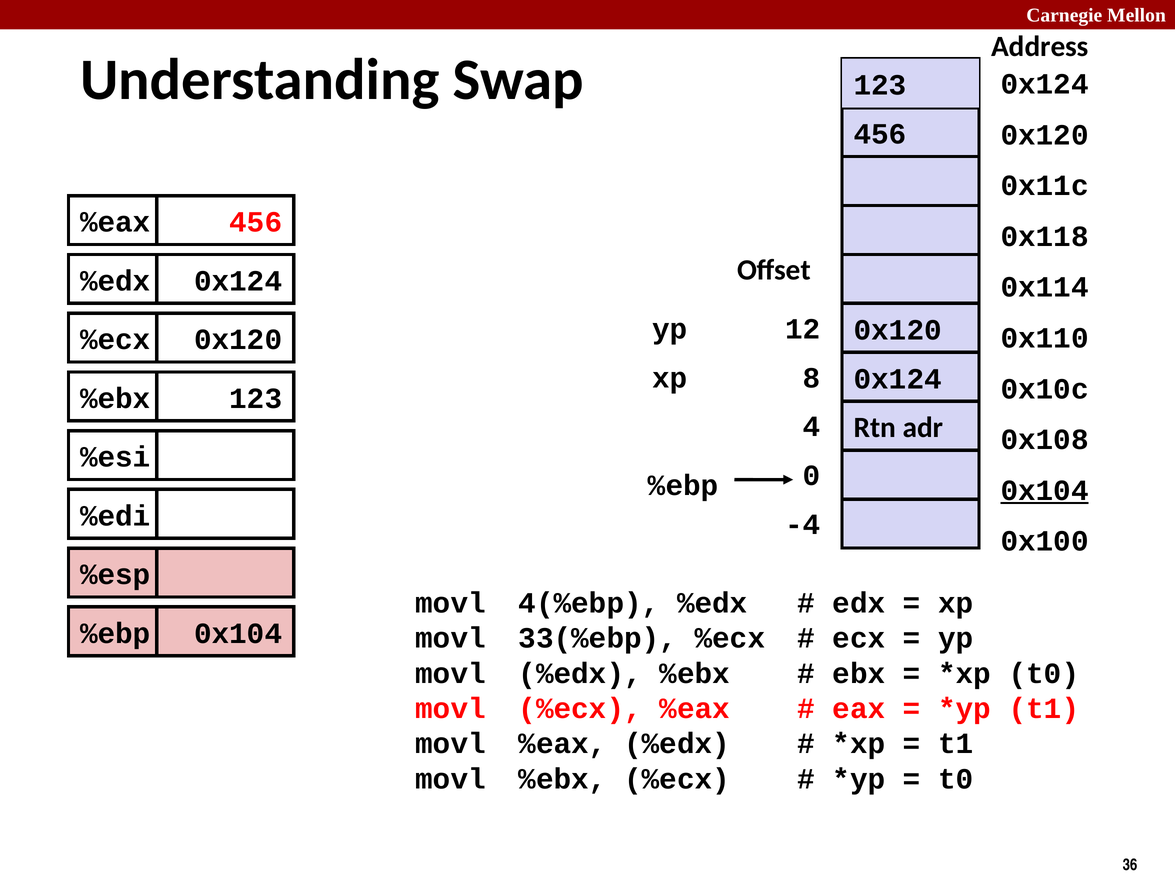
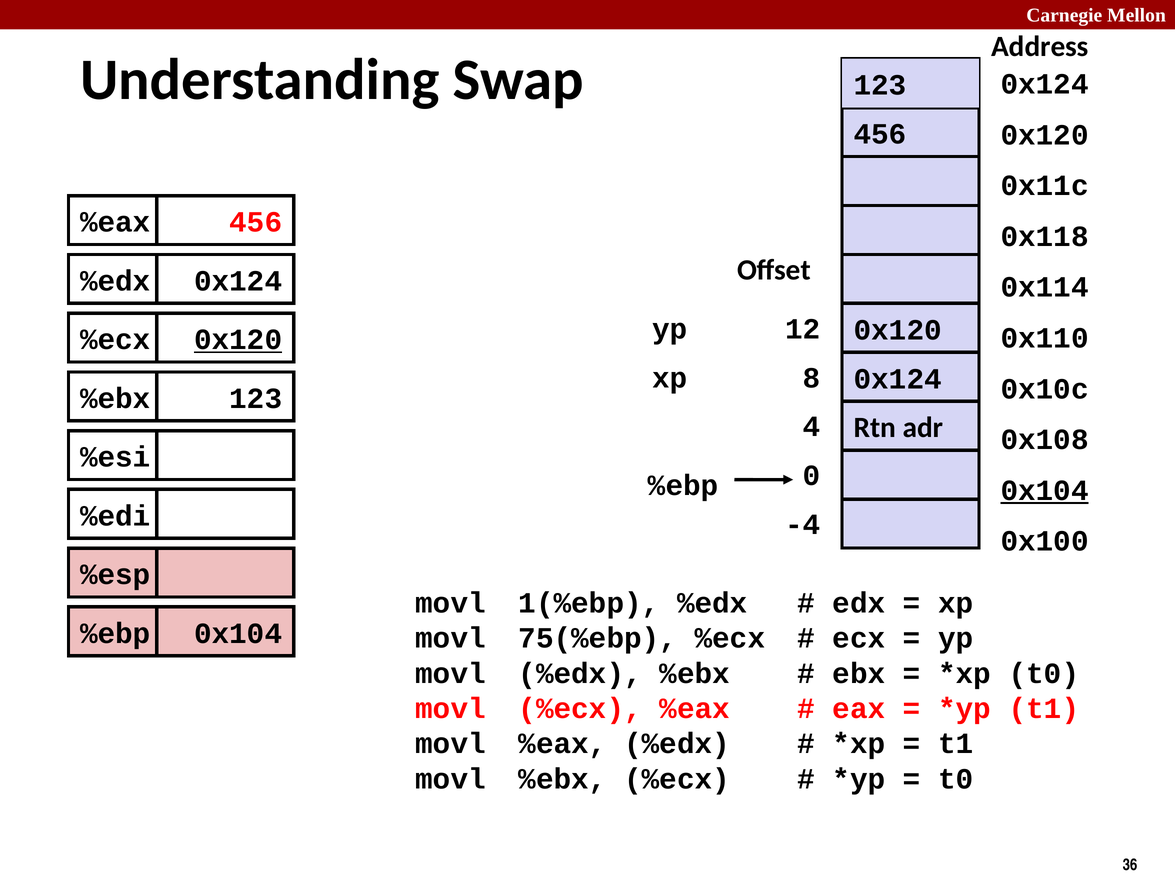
0x120 at (238, 340) underline: none -> present
4(%ebp: 4(%ebp -> 1(%ebp
33(%ebp: 33(%ebp -> 75(%ebp
